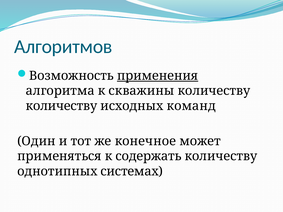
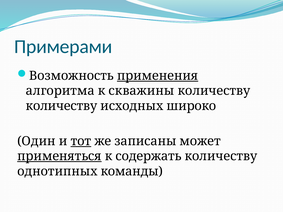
Алгоритмов: Алгоритмов -> Примерами
команд: команд -> широко
тот underline: none -> present
конечное: конечное -> записаны
применяться underline: none -> present
системах: системах -> команды
